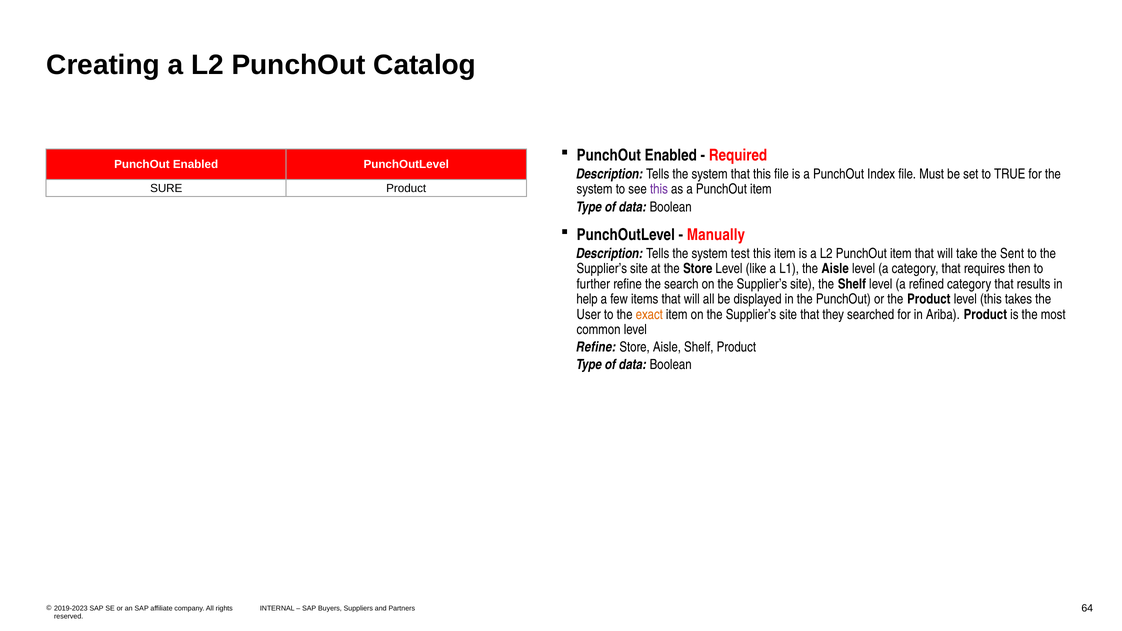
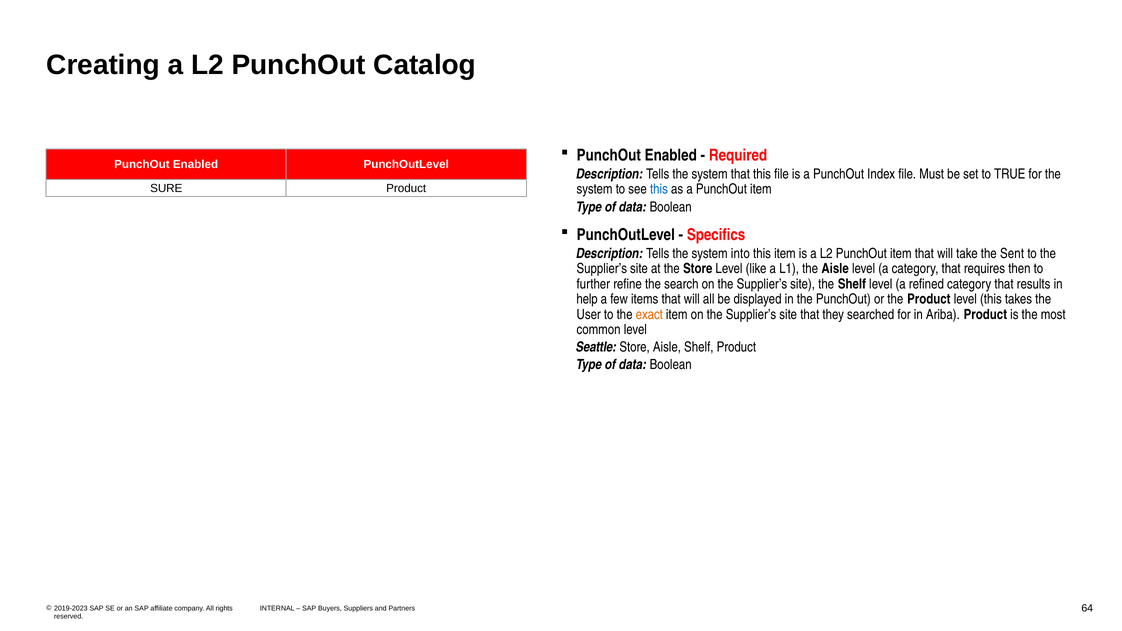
this at (659, 189) colour: purple -> blue
Manually: Manually -> Specifics
test: test -> into
Refine at (596, 347): Refine -> Seattle
